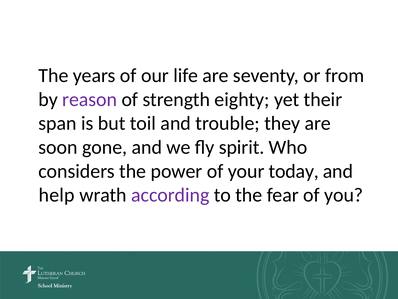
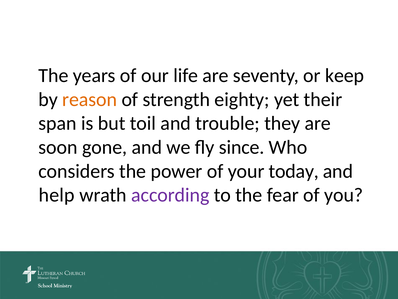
from: from -> keep
reason colour: purple -> orange
spirit: spirit -> since
